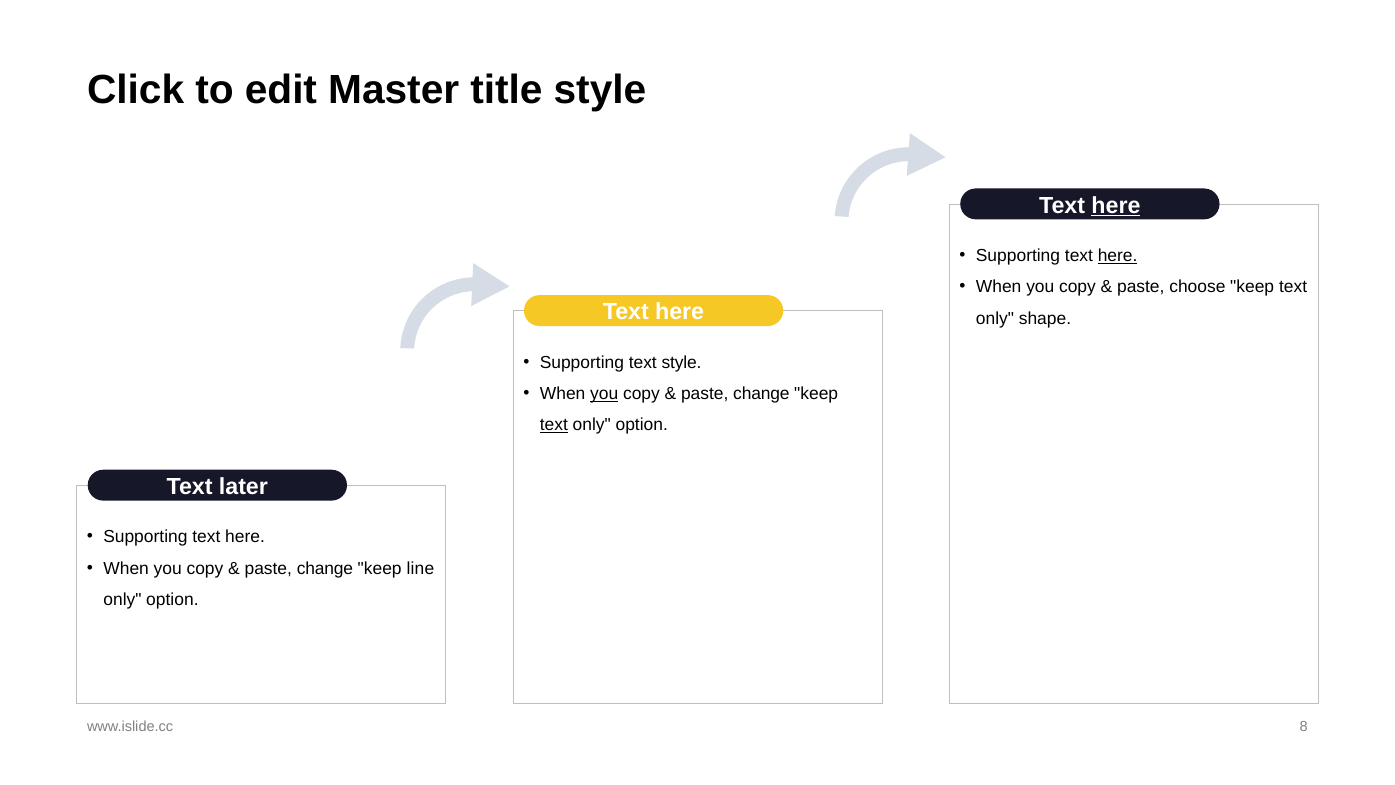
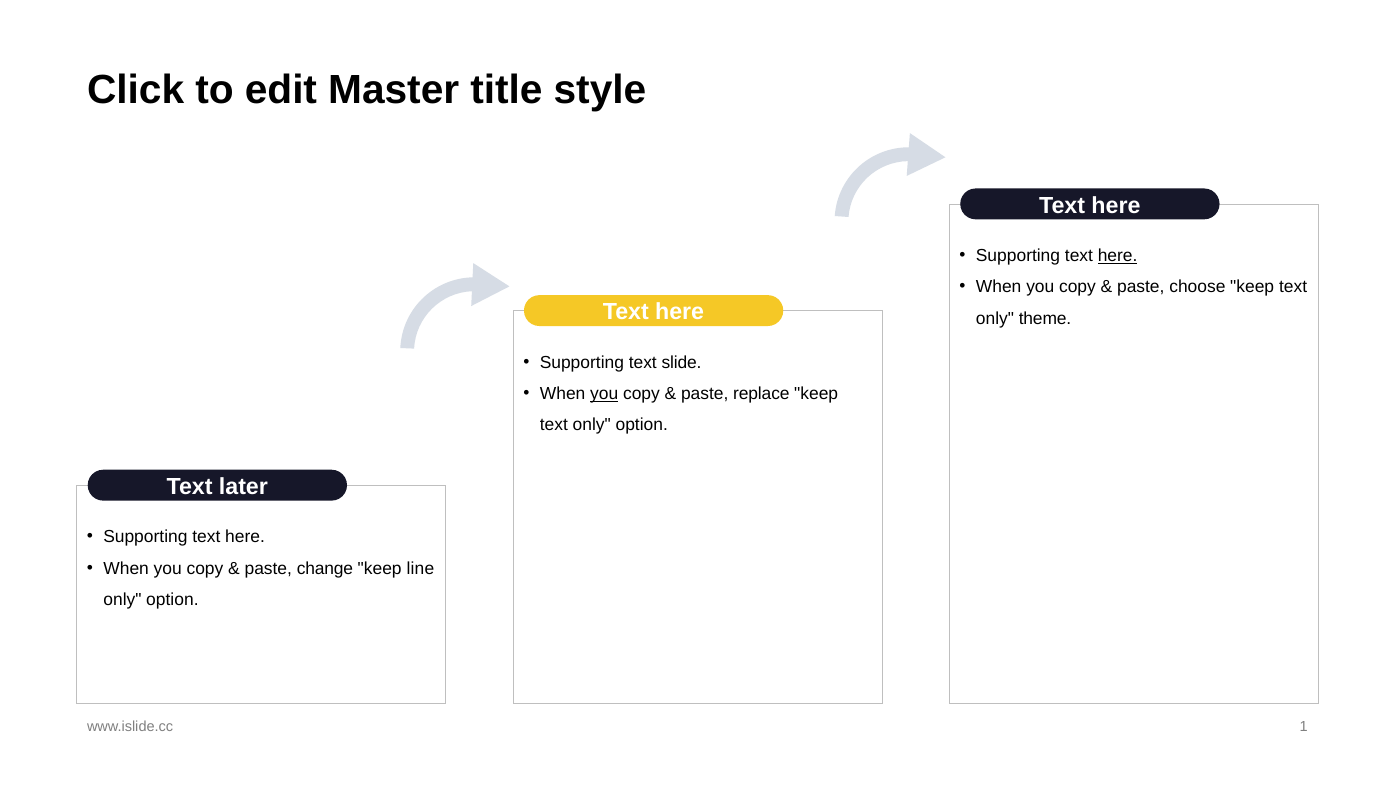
here at (1116, 205) underline: present -> none
shape: shape -> theme
text style: style -> slide
change at (761, 394): change -> replace
text at (554, 425) underline: present -> none
8: 8 -> 1
